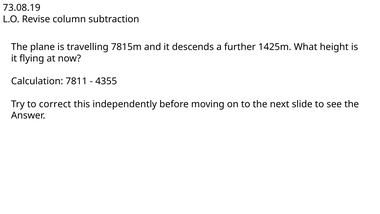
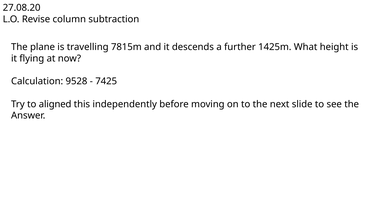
73.08.19: 73.08.19 -> 27.08.20
7811: 7811 -> 9528
4355: 4355 -> 7425
correct: correct -> aligned
